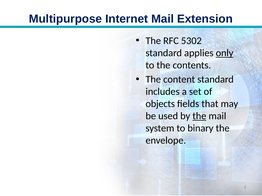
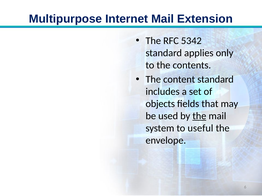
5302: 5302 -> 5342
only underline: present -> none
binary: binary -> useful
